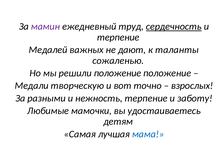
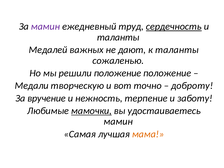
терпение at (118, 37): терпение -> таланты
взрослых: взрослых -> доброту
разными: разными -> вручение
мамочки underline: none -> present
детям at (118, 122): детям -> мамин
мама colour: blue -> orange
